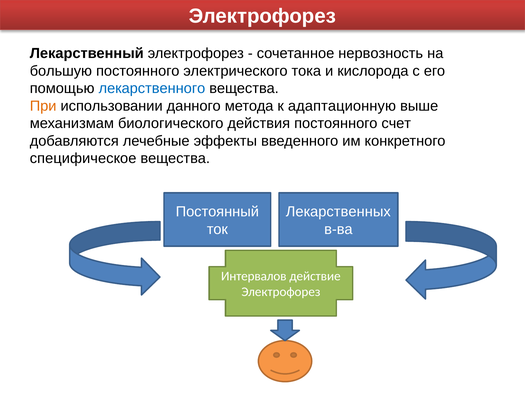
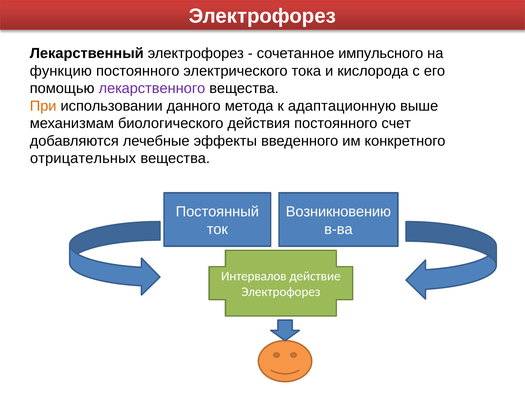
нервозность: нервозность -> импульсного
большую: большую -> функцию
лекарственного colour: blue -> purple
специфическое: специфическое -> отрицательных
Лекарственных: Лекарственных -> Возникновению
